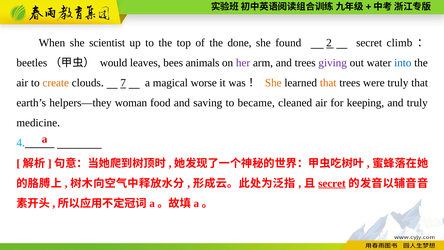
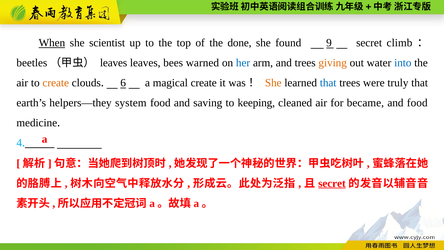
When underline: none -> present
2: 2 -> 9
would at (114, 63): would -> leaves
animals: animals -> warned
her colour: purple -> blue
giving colour: purple -> orange
7: 7 -> 6
magical worse: worse -> create
that at (328, 83) colour: orange -> blue
woman: woman -> system
became: became -> keeping
keeping: keeping -> became
and truly: truly -> food
